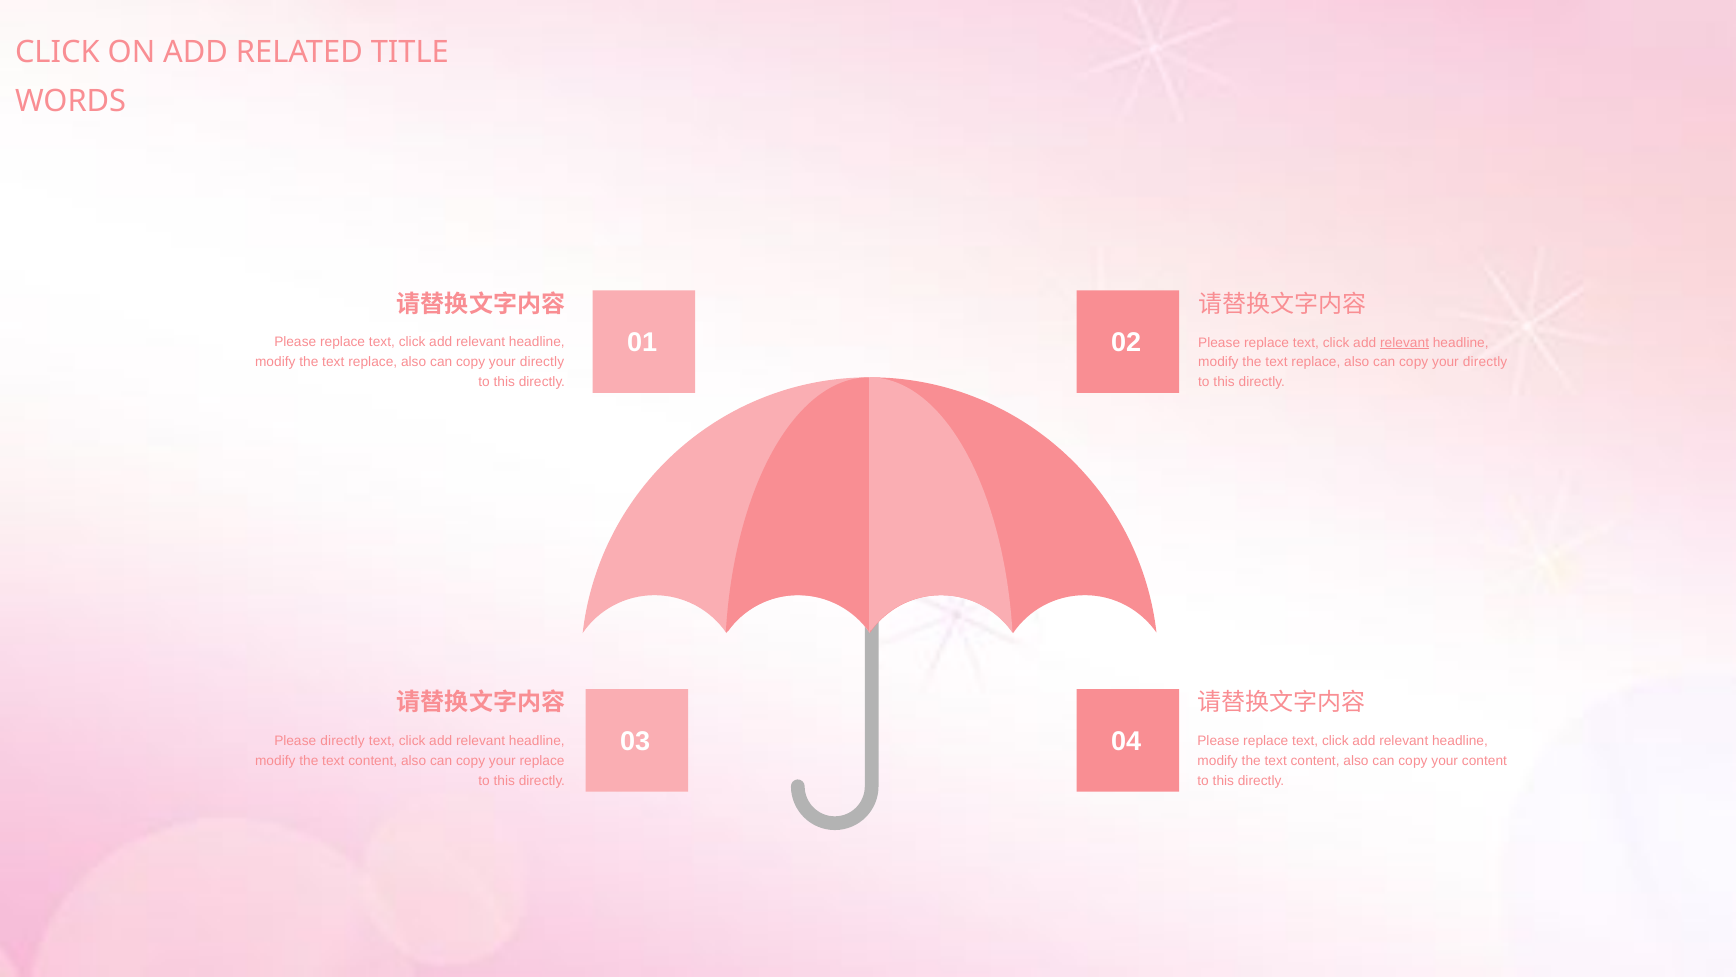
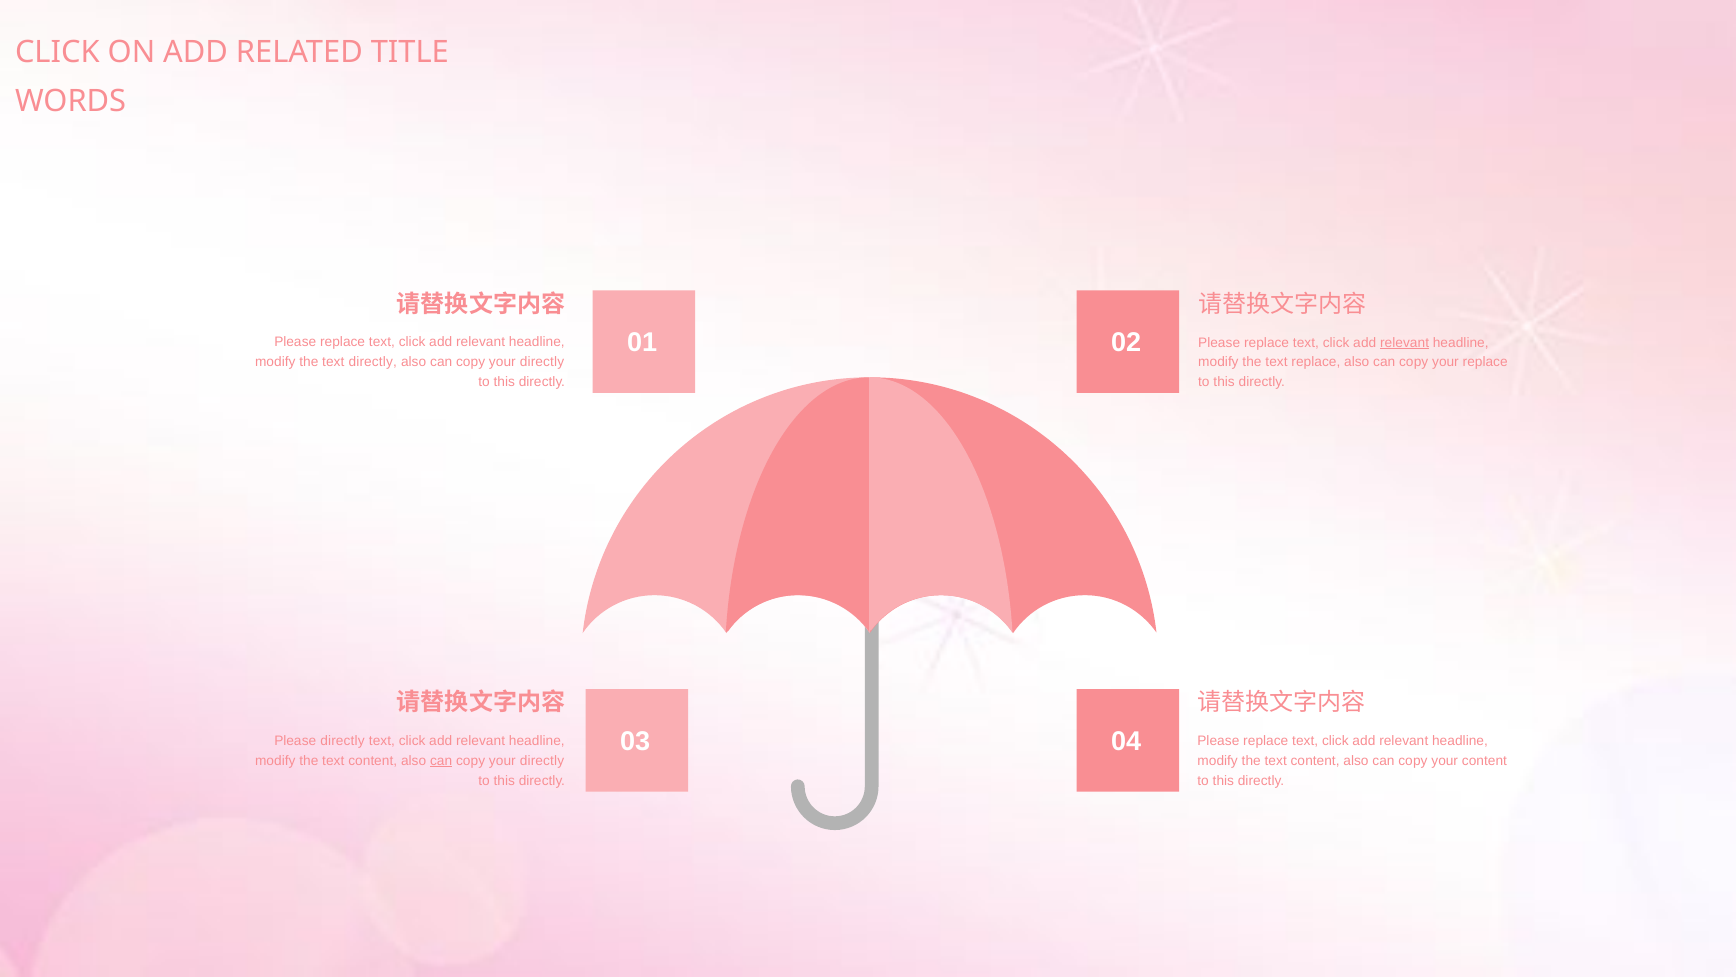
replace at (373, 362): replace -> directly
directly at (1485, 362): directly -> replace
can at (441, 760) underline: none -> present
replace at (542, 760): replace -> directly
